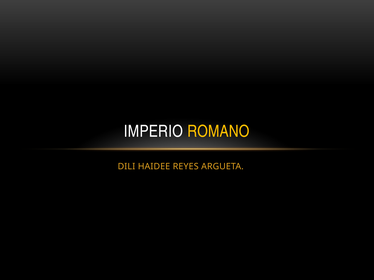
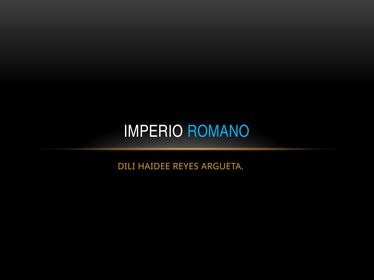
ROMANO colour: yellow -> light blue
